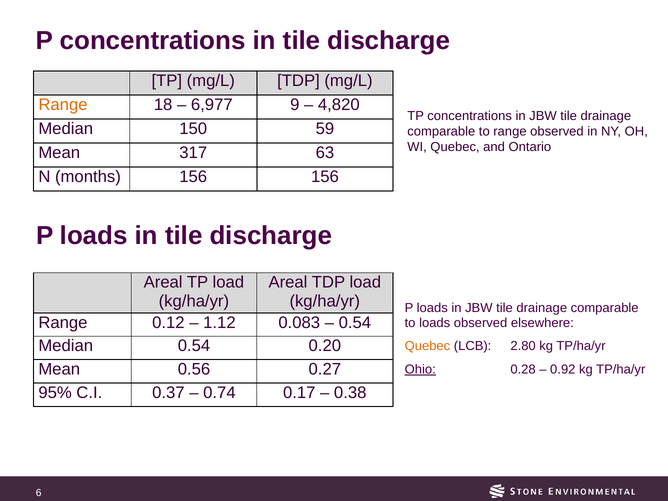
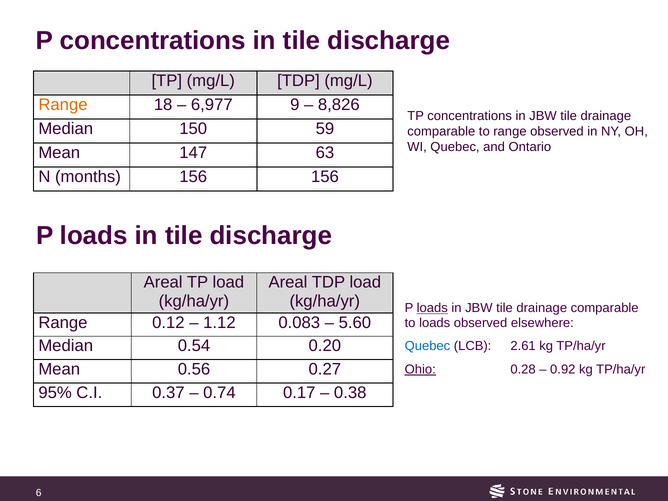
4,820: 4,820 -> 8,826
317: 317 -> 147
loads at (432, 308) underline: none -> present
0.54 at (355, 323): 0.54 -> 5.60
Quebec at (427, 346) colour: orange -> blue
2.80: 2.80 -> 2.61
